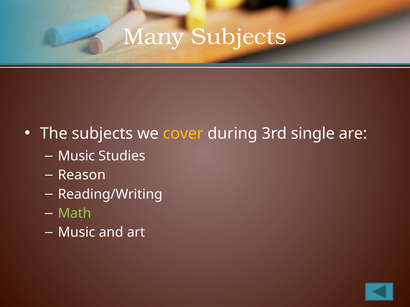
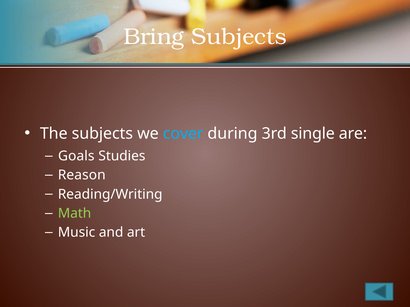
Many: Many -> Bring
cover colour: yellow -> light blue
Music at (76, 156): Music -> Goals
